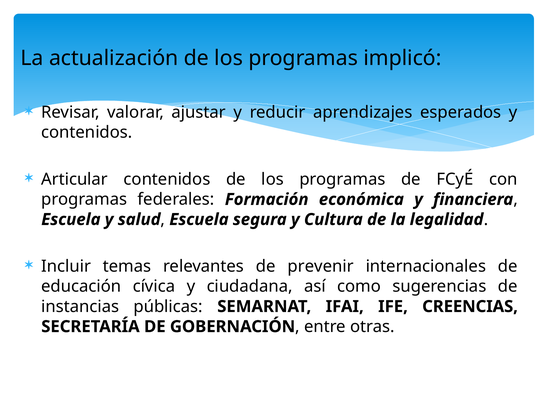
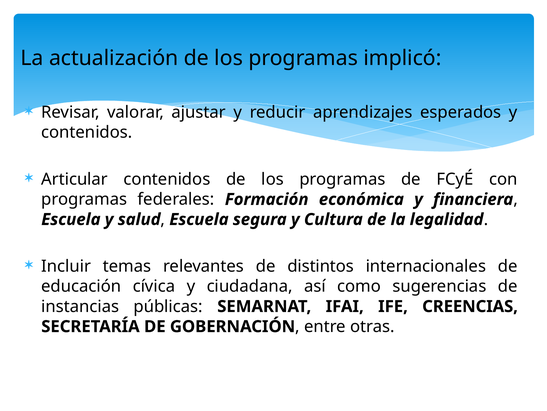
prevenir: prevenir -> distintos
